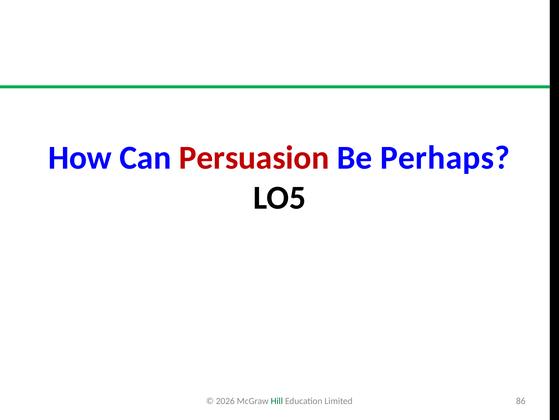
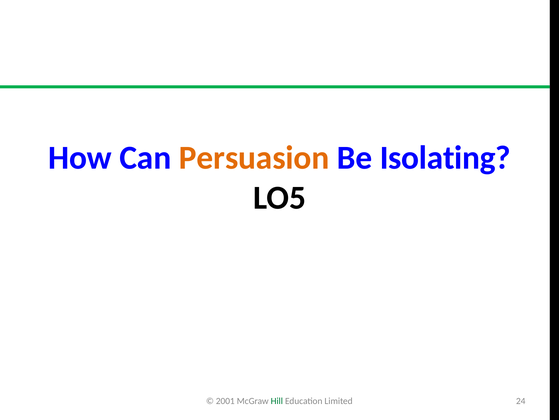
Persuasion colour: red -> orange
Perhaps: Perhaps -> Isolating
2026: 2026 -> 2001
86: 86 -> 24
